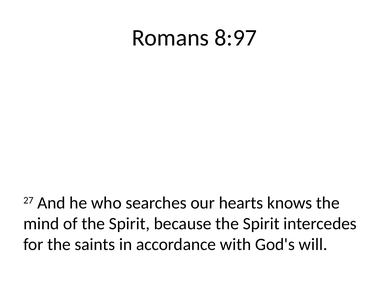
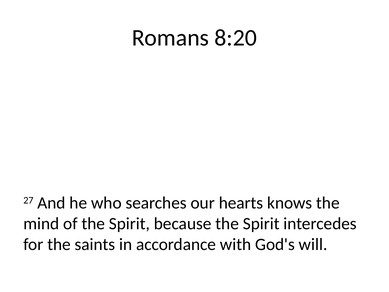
8:97: 8:97 -> 8:20
